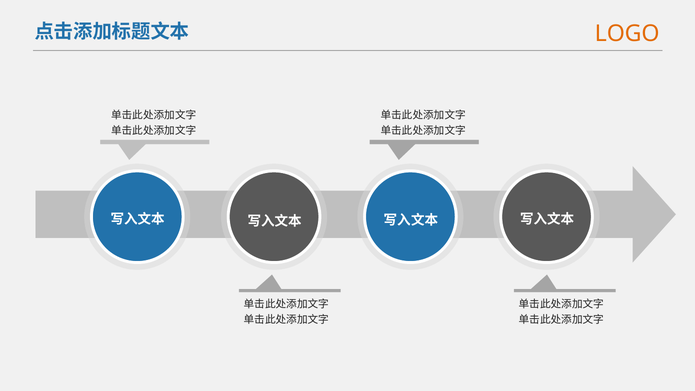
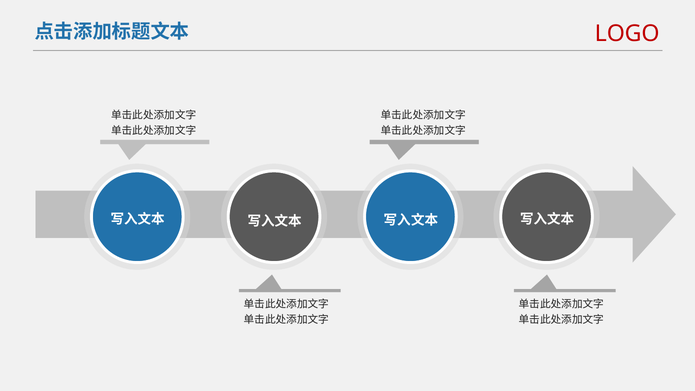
LOGO colour: orange -> red
